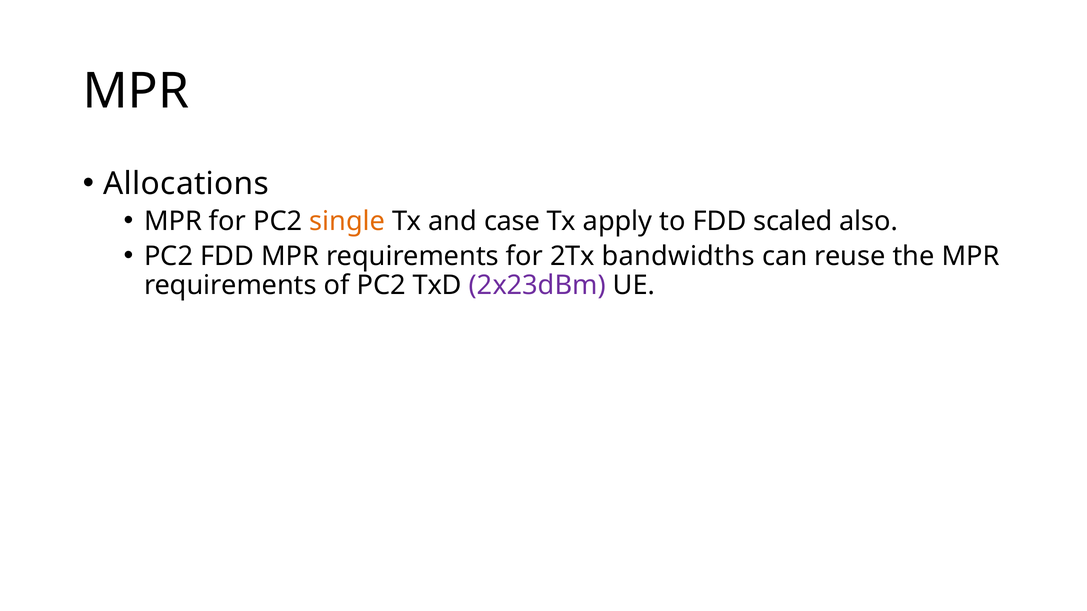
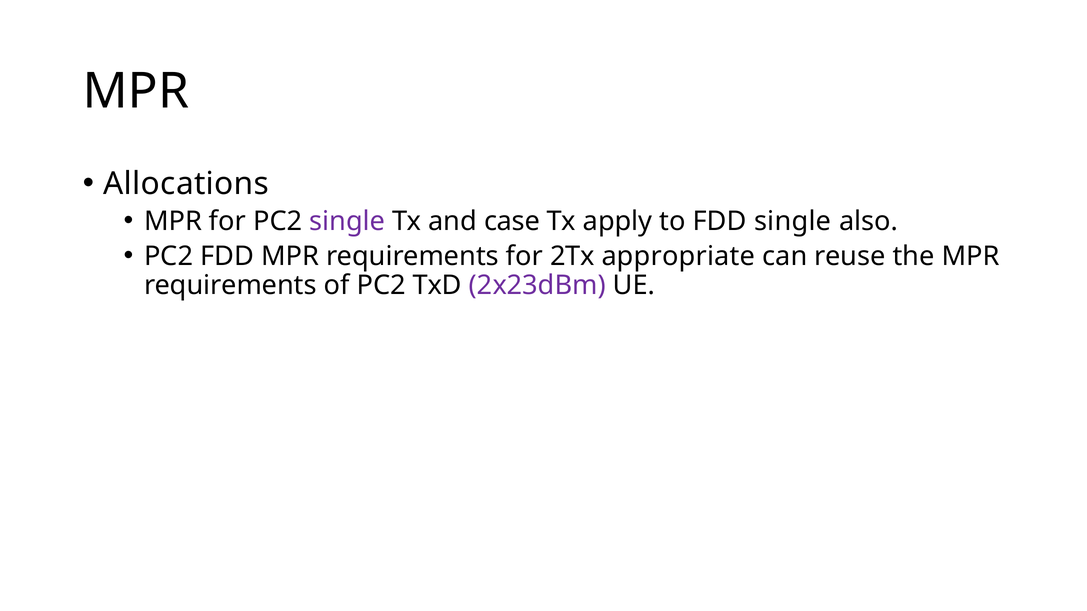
single at (347, 221) colour: orange -> purple
FDD scaled: scaled -> single
bandwidths: bandwidths -> appropriate
